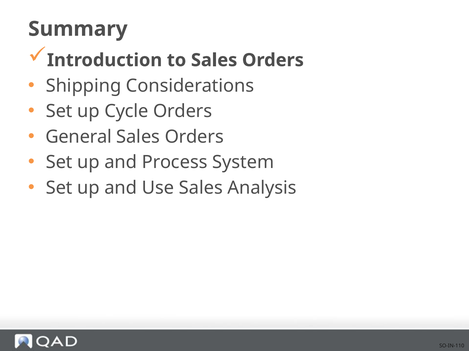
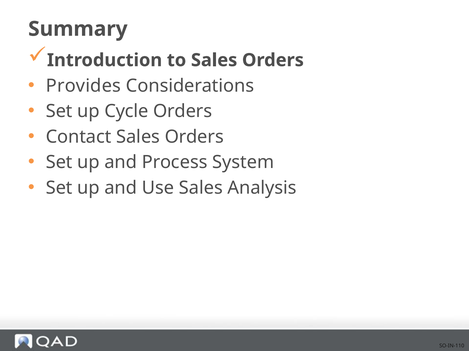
Shipping: Shipping -> Provides
General: General -> Contact
